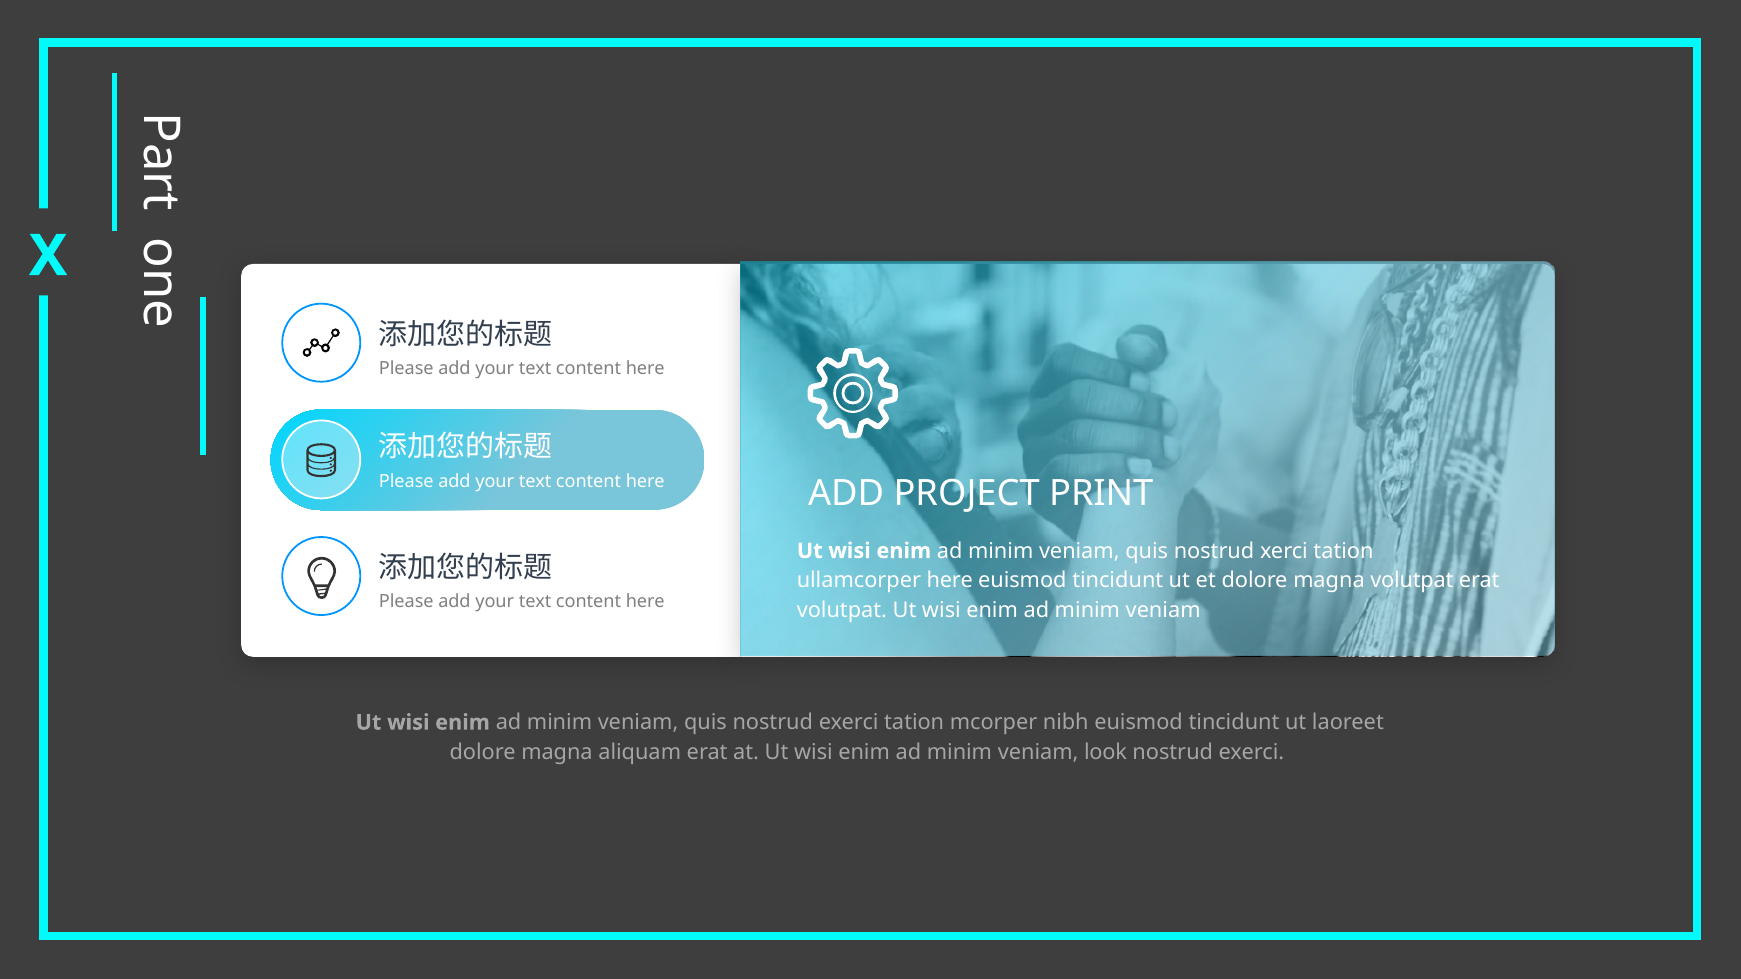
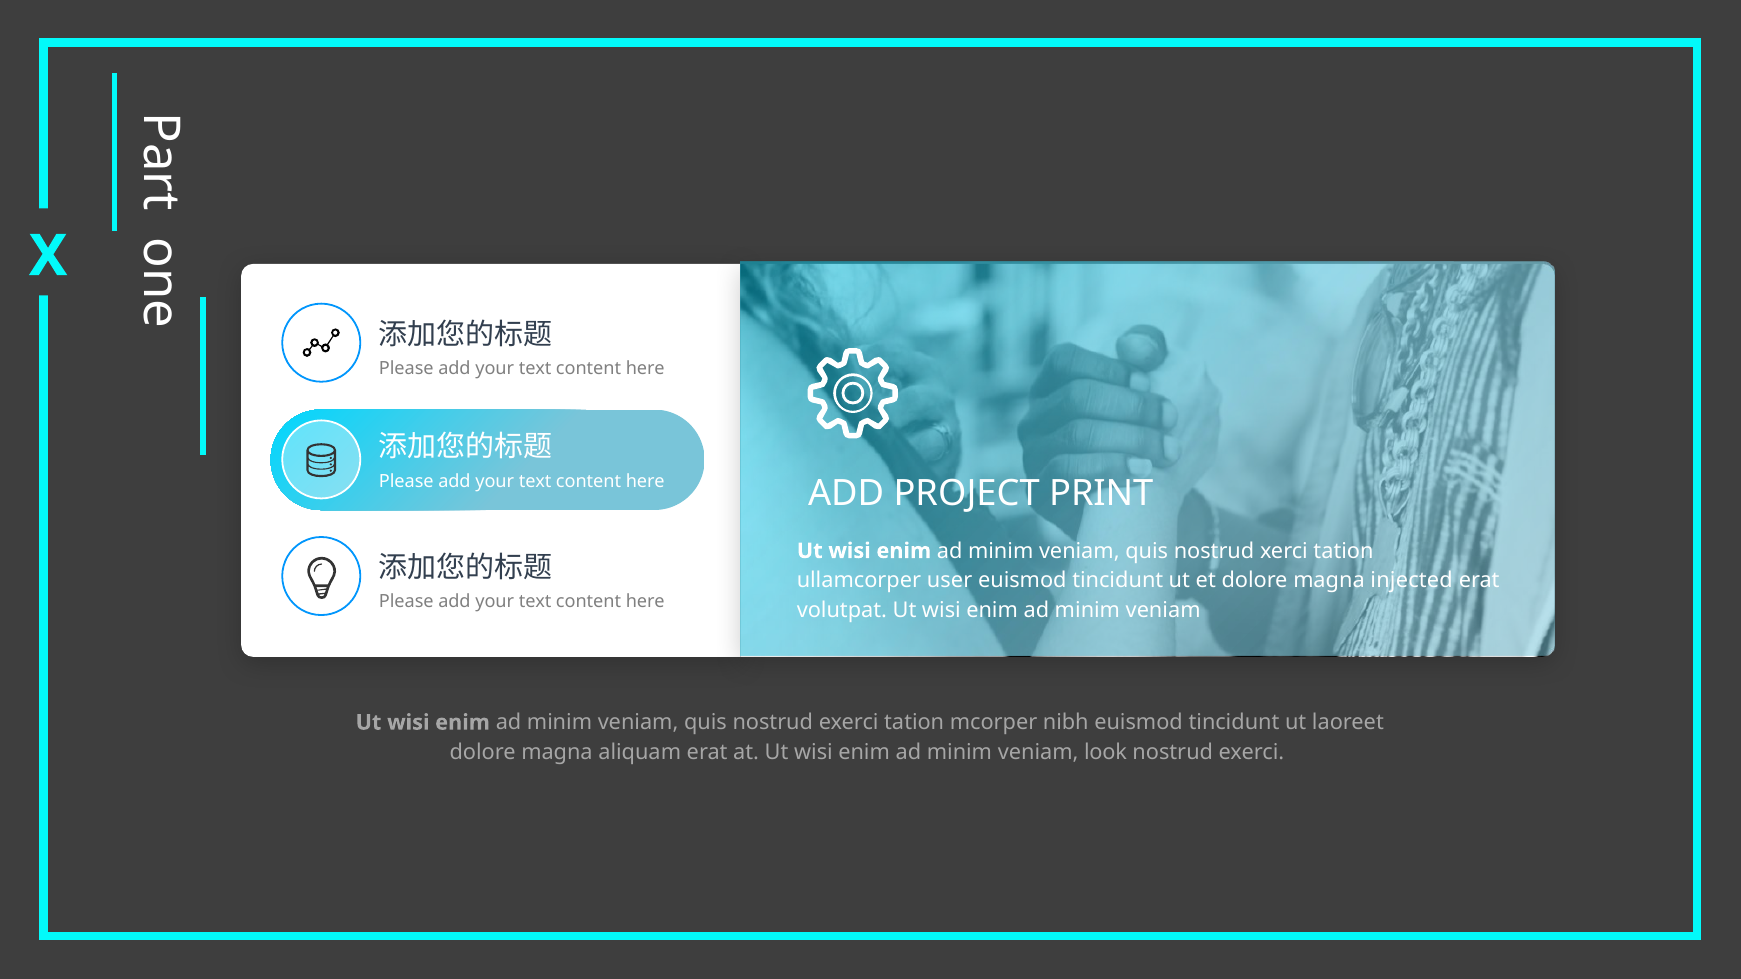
ullamcorper here: here -> user
magna volutpat: volutpat -> injected
